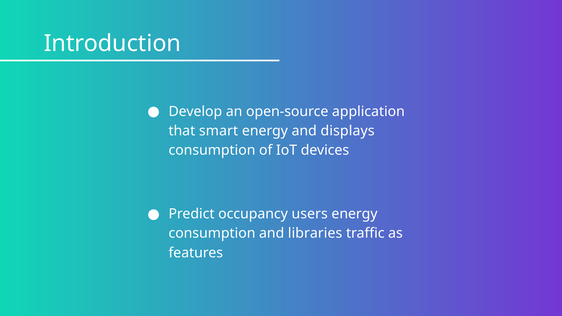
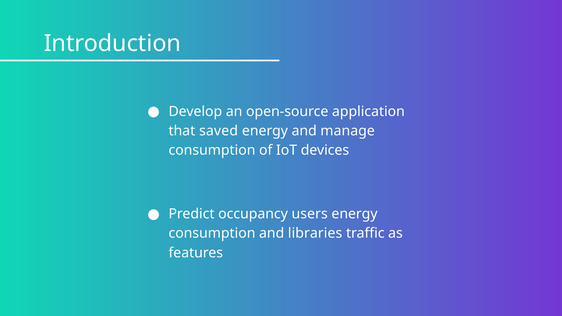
smart: smart -> saved
displays: displays -> manage
